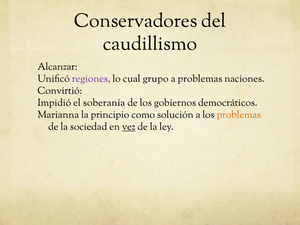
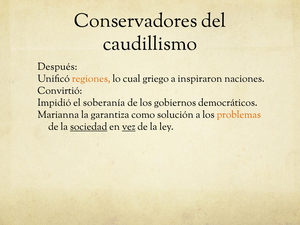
Alcanzar: Alcanzar -> Después
regiones colour: purple -> orange
grupo: grupo -> griego
a problemas: problemas -> inspiraron
principio: principio -> garantiza
sociedad underline: none -> present
